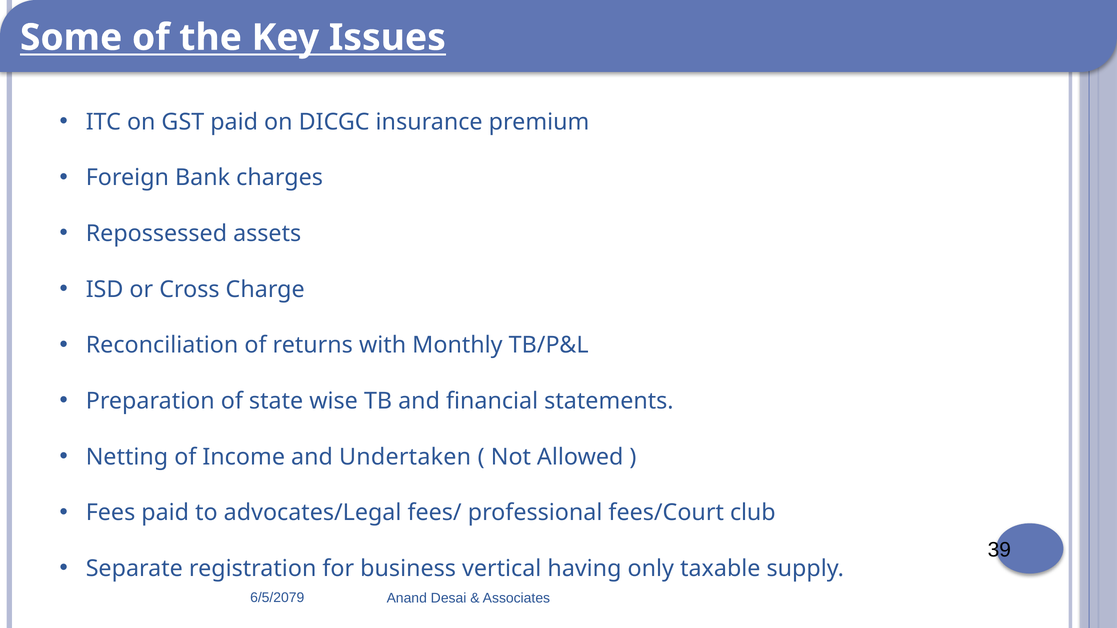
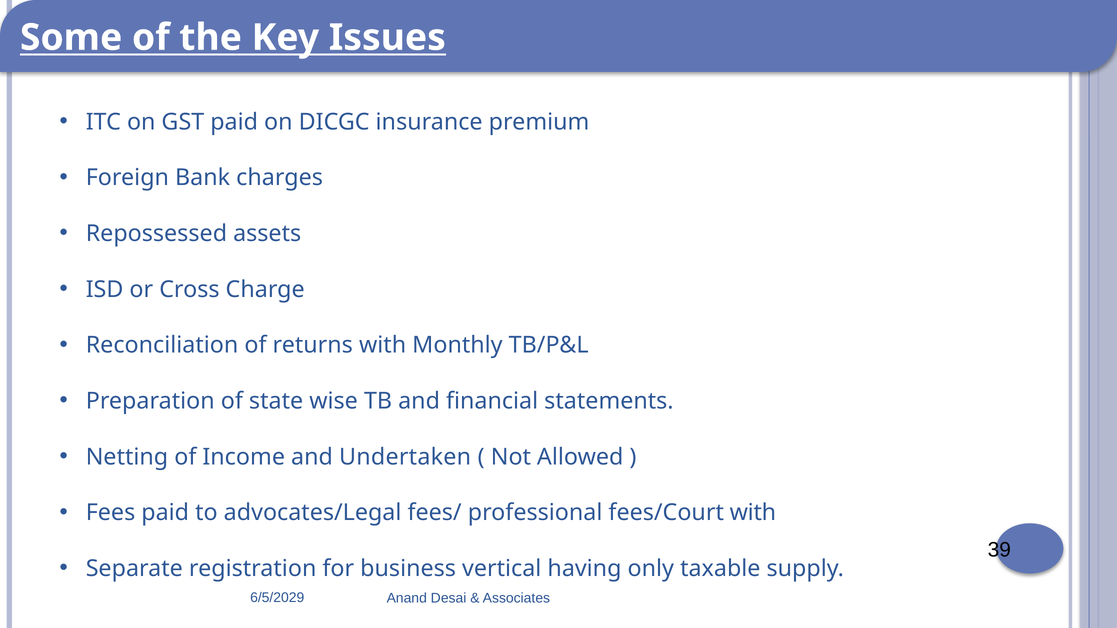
fees/Court club: club -> with
6/5/2079: 6/5/2079 -> 6/5/2029
